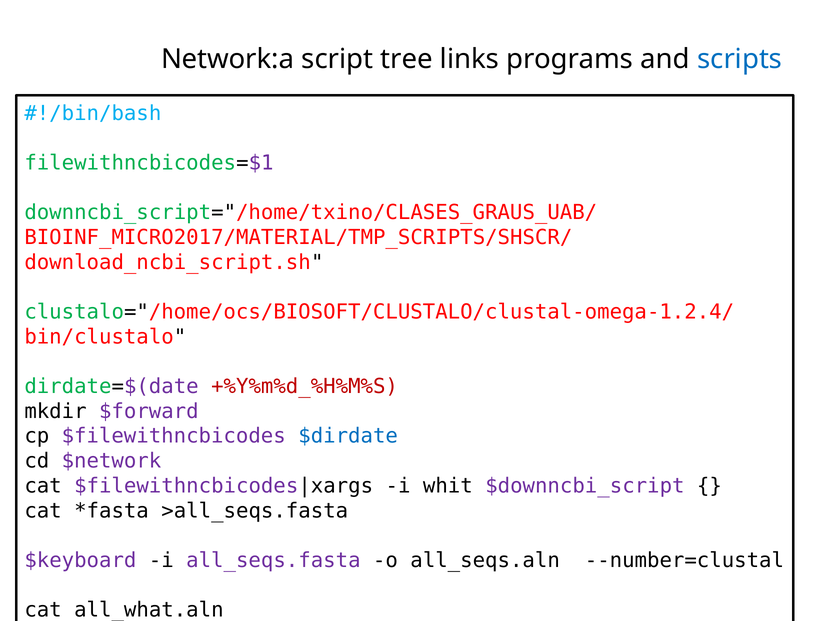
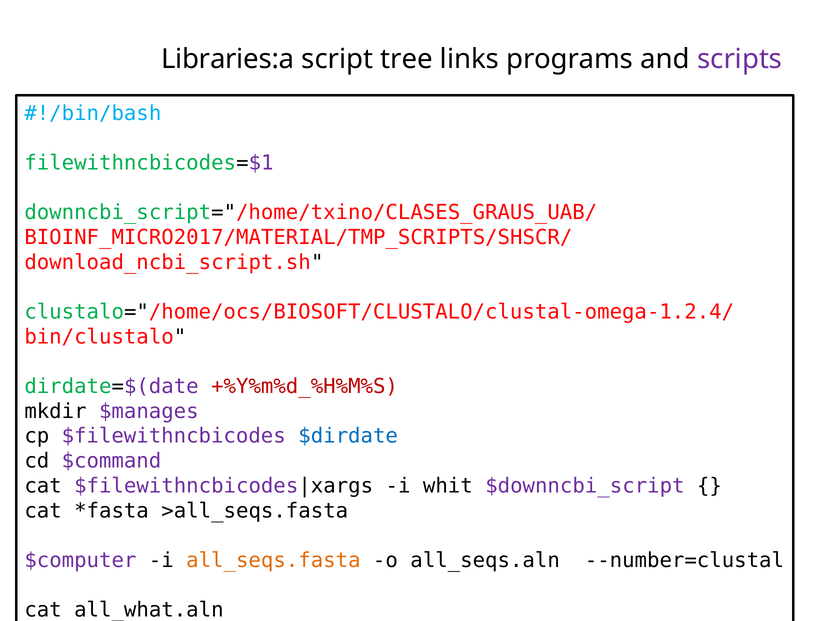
Network:a: Network:a -> Libraries:a
scripts colour: blue -> purple
$forward: $forward -> $manages
$network: $network -> $command
$keyboard: $keyboard -> $computer
all_seqs.fasta colour: purple -> orange
